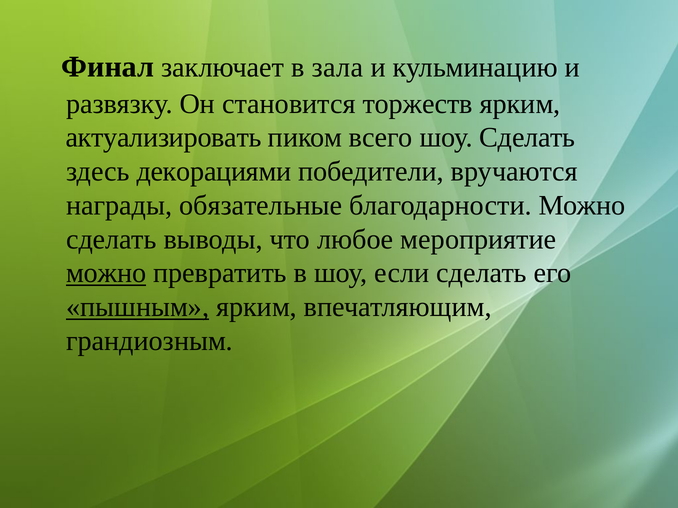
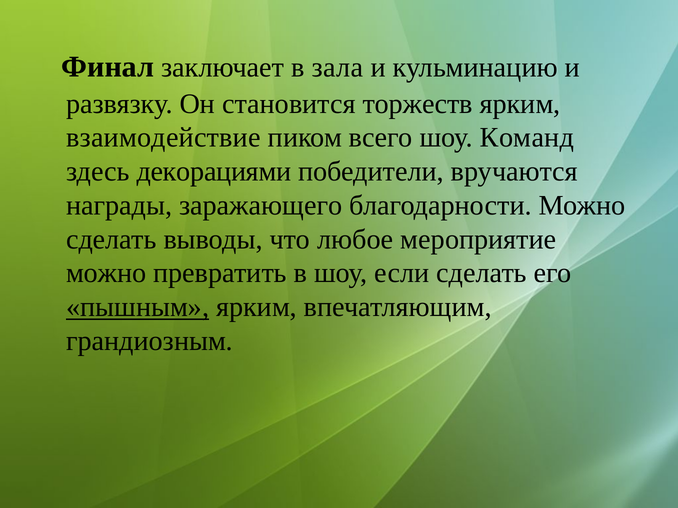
актуализировать: актуализировать -> взаимодействие
шоу Сделать: Сделать -> Команд
обязательные: обязательные -> заражающего
можно at (106, 273) underline: present -> none
